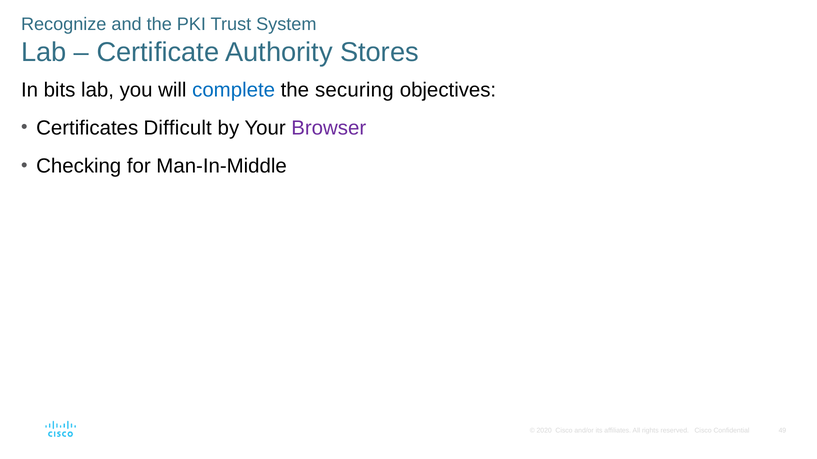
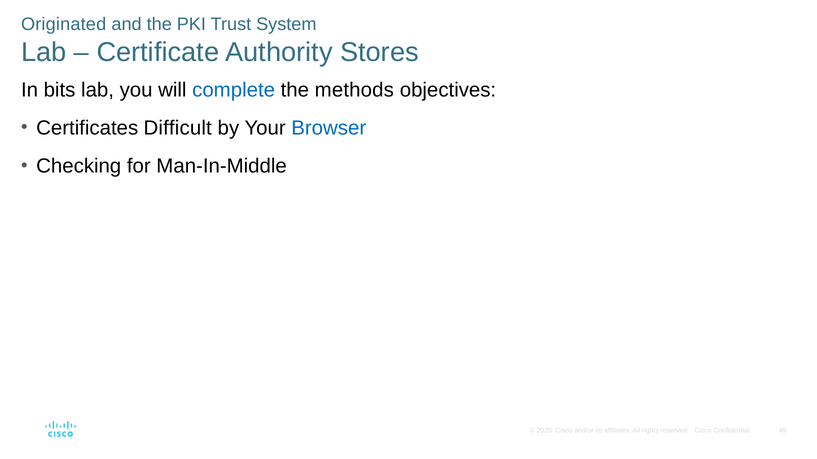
Recognize: Recognize -> Originated
securing: securing -> methods
Browser colour: purple -> blue
